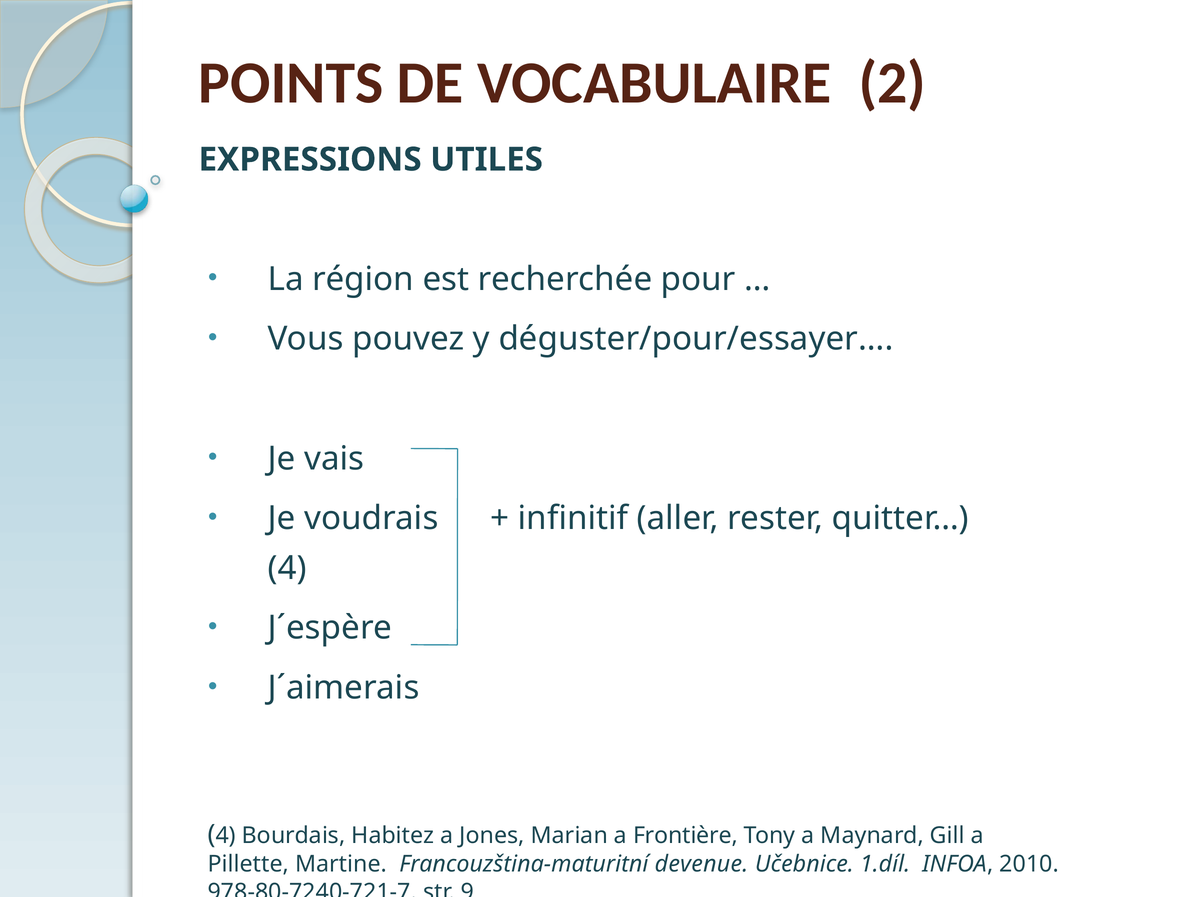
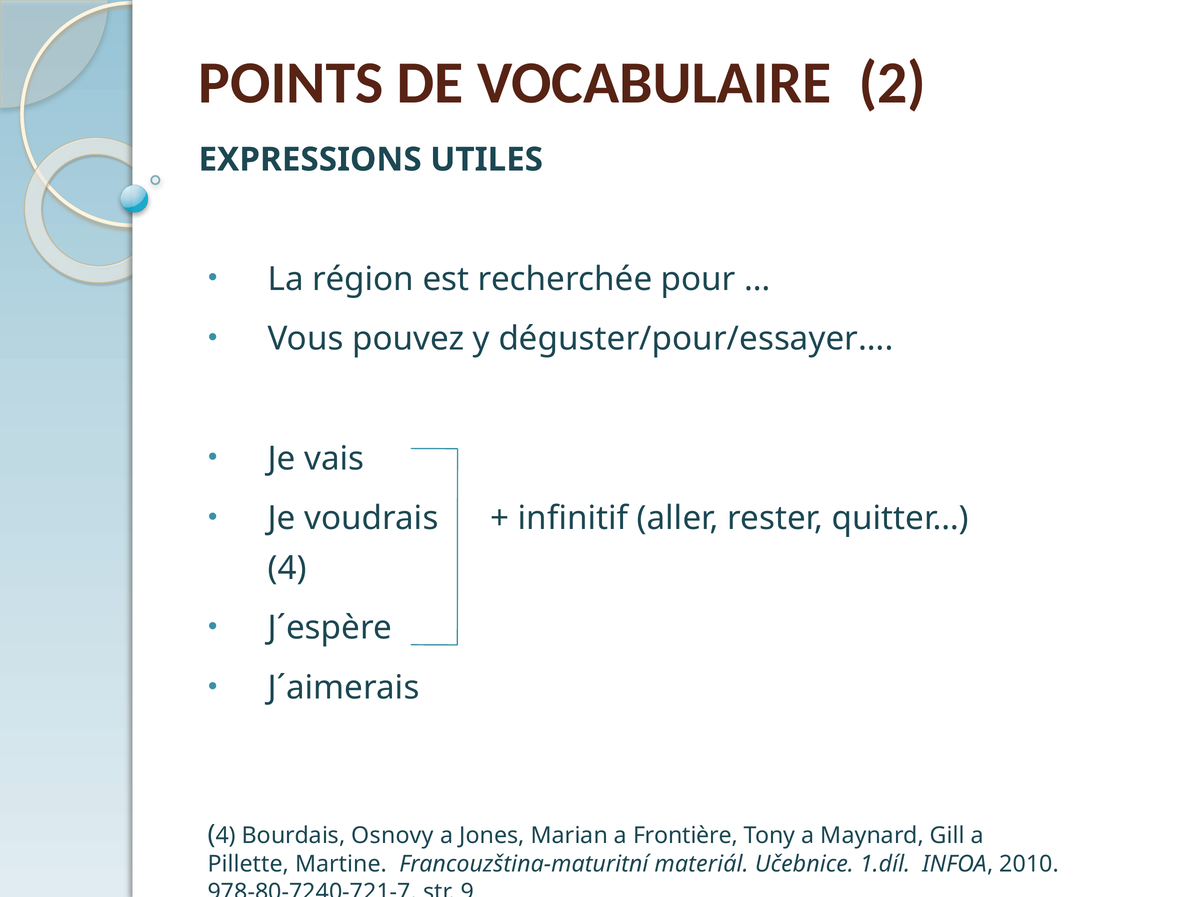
Habitez: Habitez -> Osnovy
devenue: devenue -> materiál
